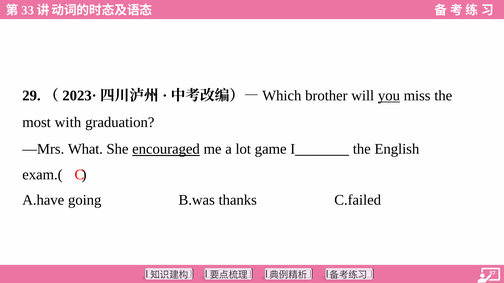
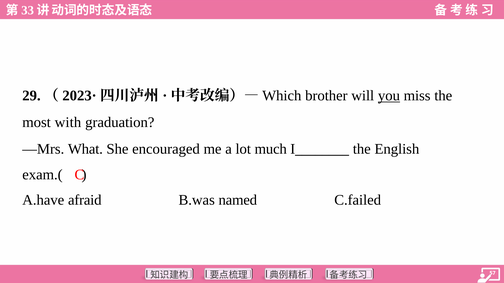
encouraged underline: present -> none
game: game -> much
going: going -> afraid
thanks: thanks -> named
